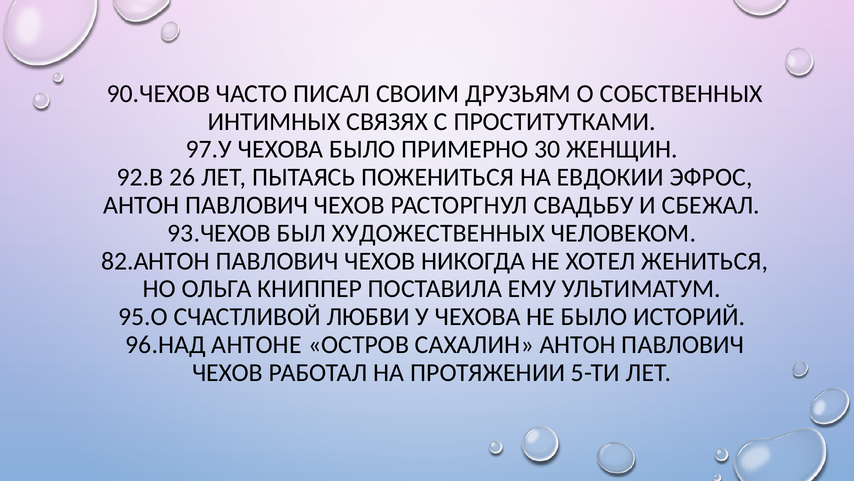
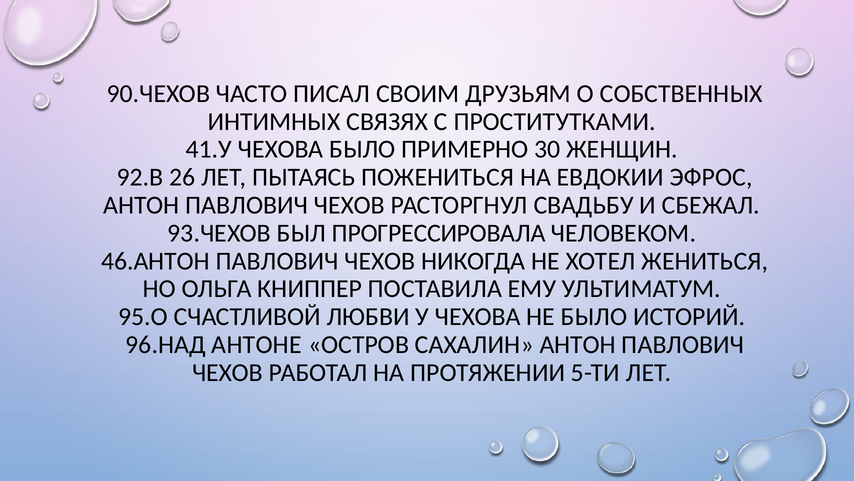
97.У: 97.У -> 41.У
ХУДОЖЕСТВЕННЫХ: ХУДОЖЕСТВЕННЫХ -> ПРОГРЕССИРОВАЛА
82.АНТОН: 82.АНТОН -> 46.АНТОН
